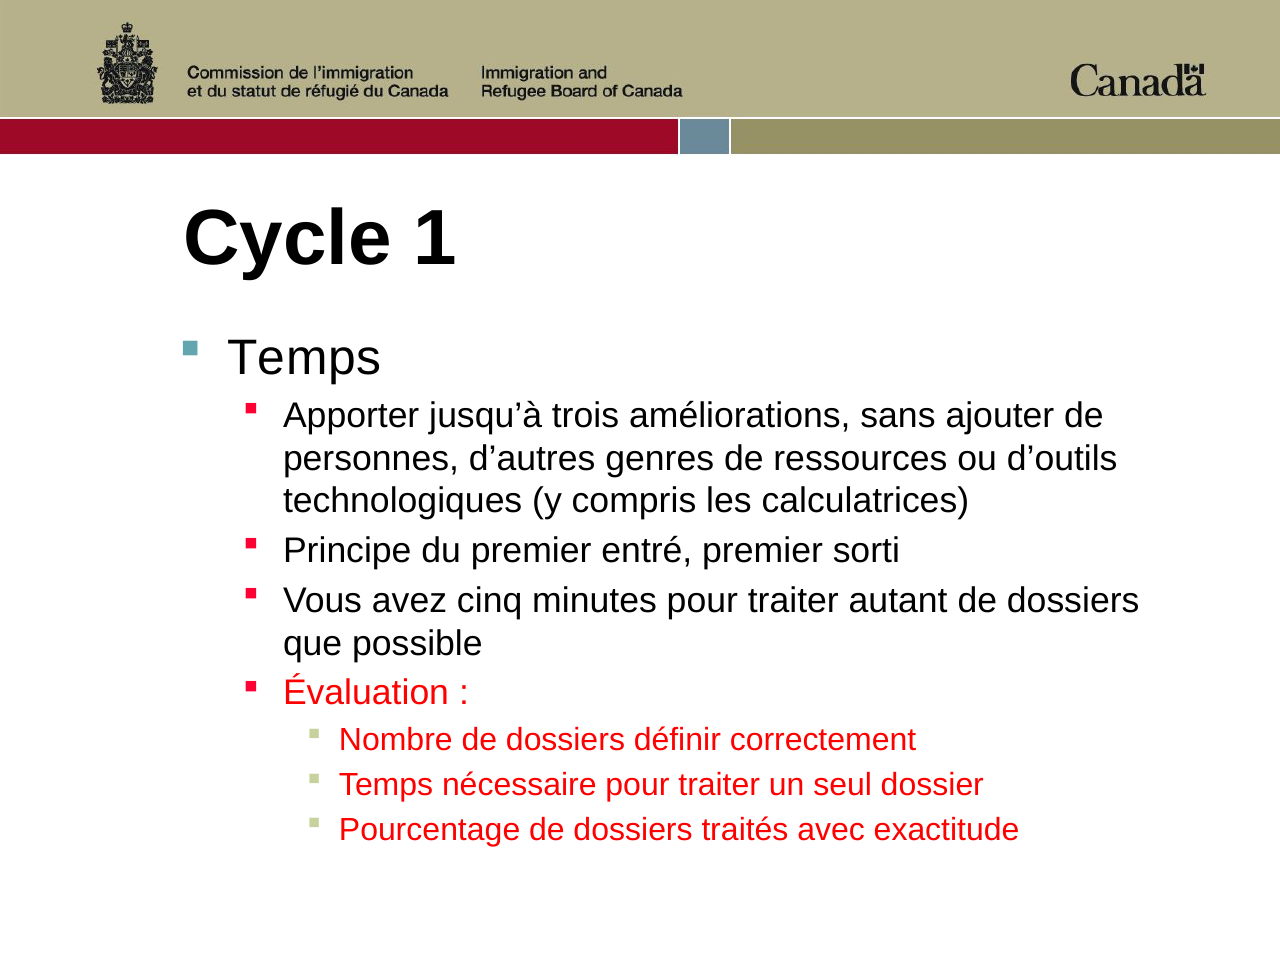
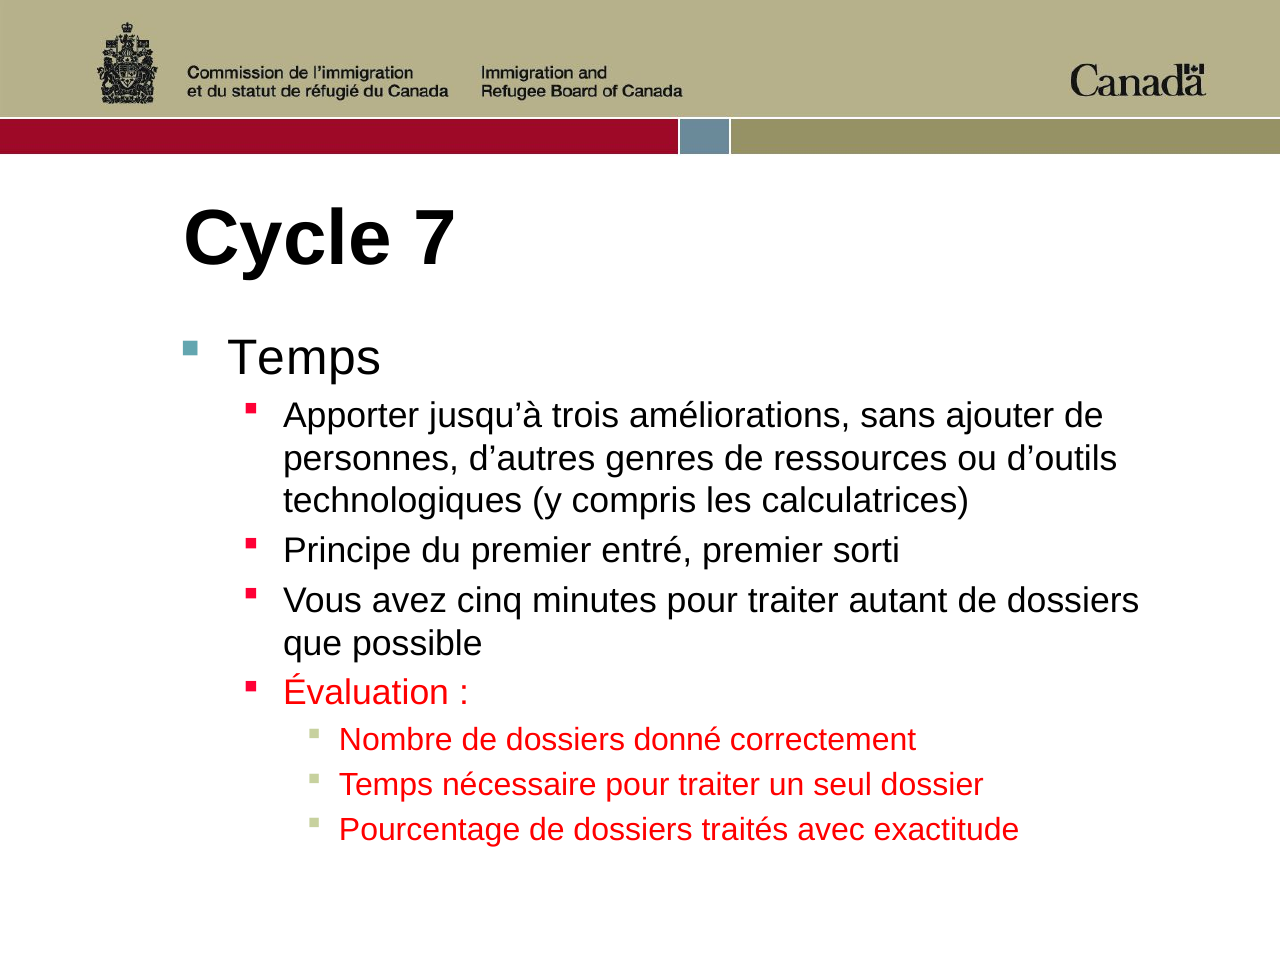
1: 1 -> 7
définir: définir -> donné
